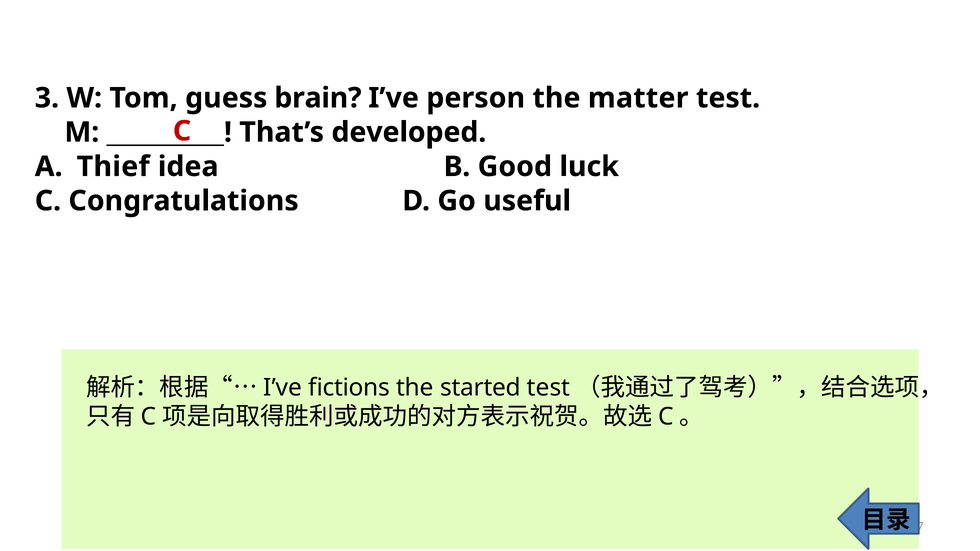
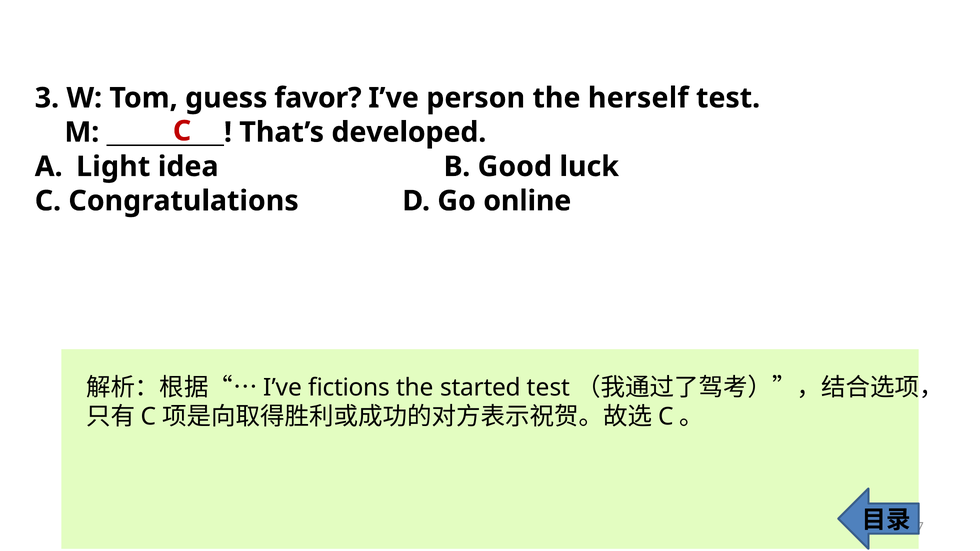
brain: brain -> favor
matter: matter -> herself
Thief: Thief -> Light
useful: useful -> online
